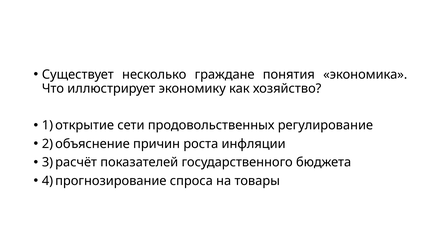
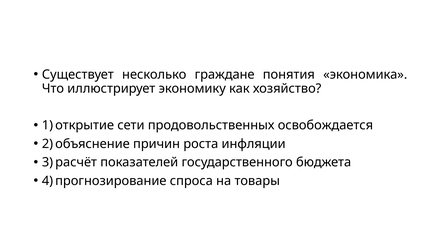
регулирование: регулирование -> освобождается
